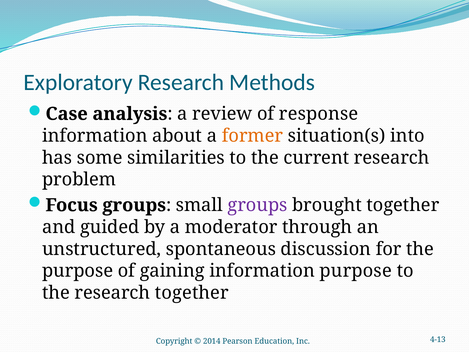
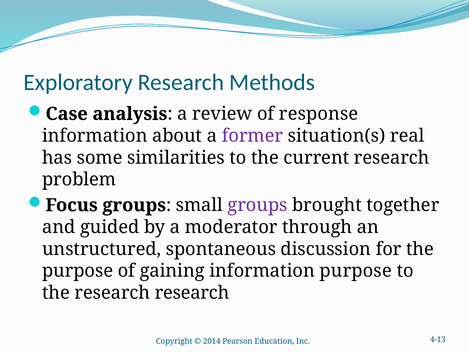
former colour: orange -> purple
into: into -> real
research together: together -> research
